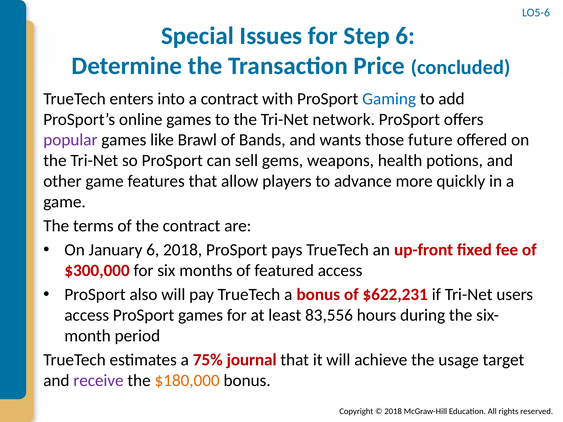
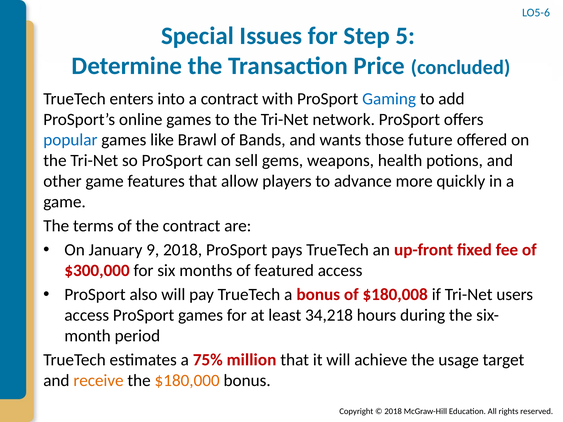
Step 6: 6 -> 5
popular colour: purple -> blue
January 6: 6 -> 9
$622,231: $622,231 -> $180,008
83,556: 83,556 -> 34,218
journal: journal -> million
receive colour: purple -> orange
